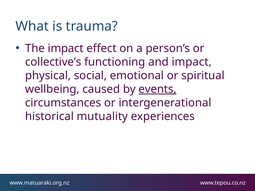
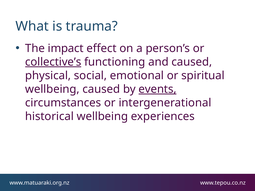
collective’s underline: none -> present
and impact: impact -> caused
historical mutuality: mutuality -> wellbeing
